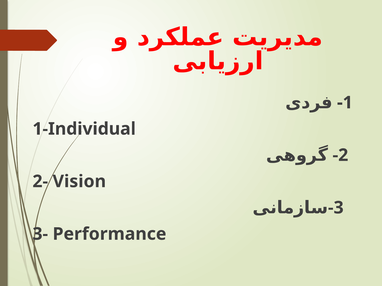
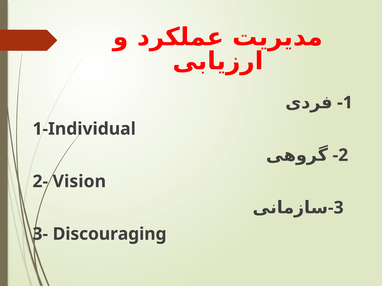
Performance: Performance -> Discouraging
